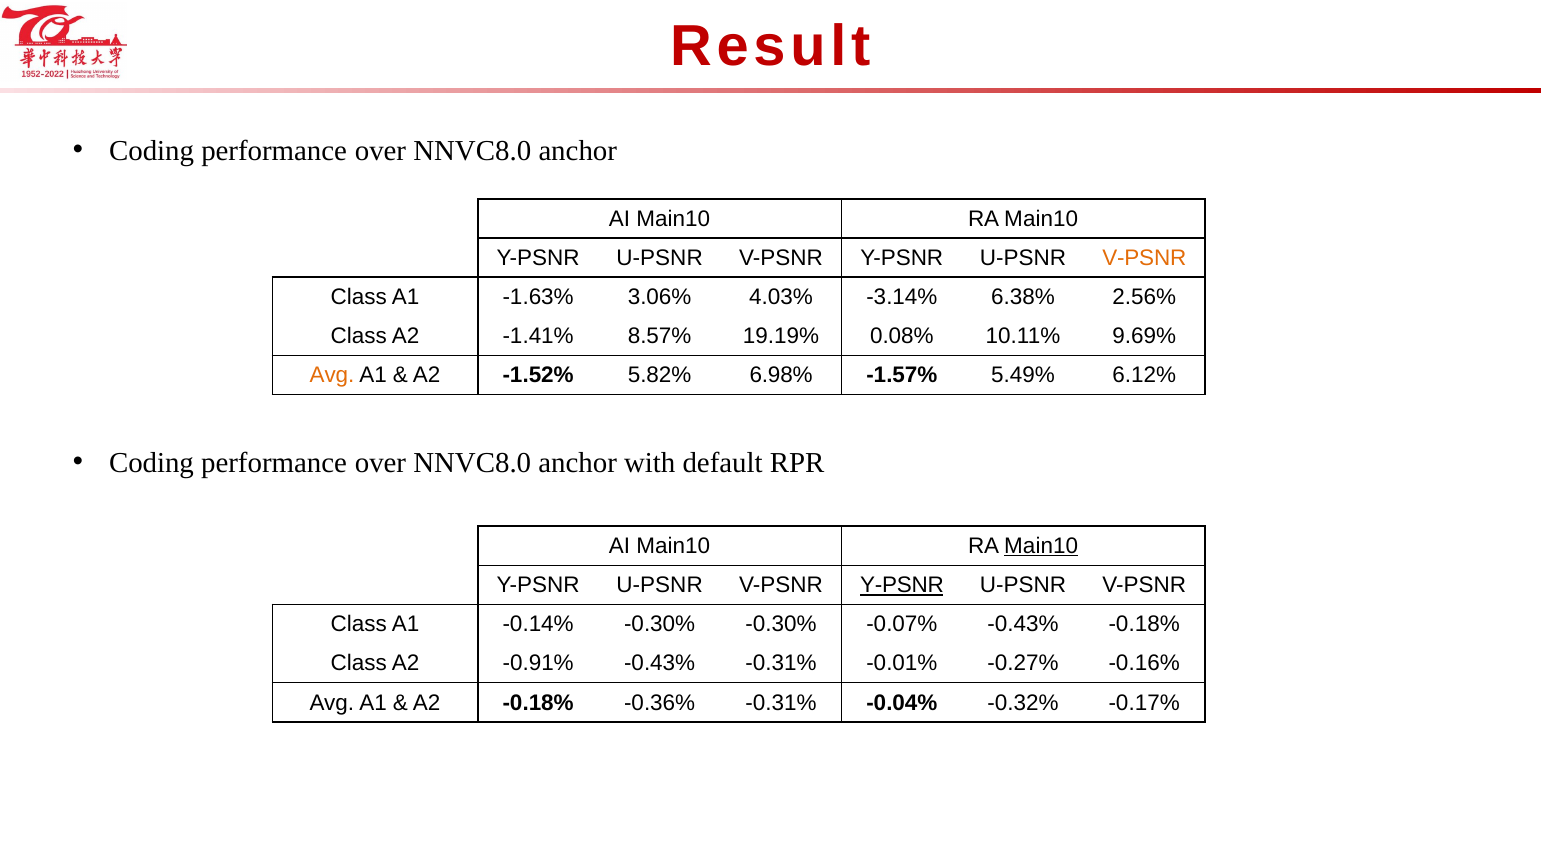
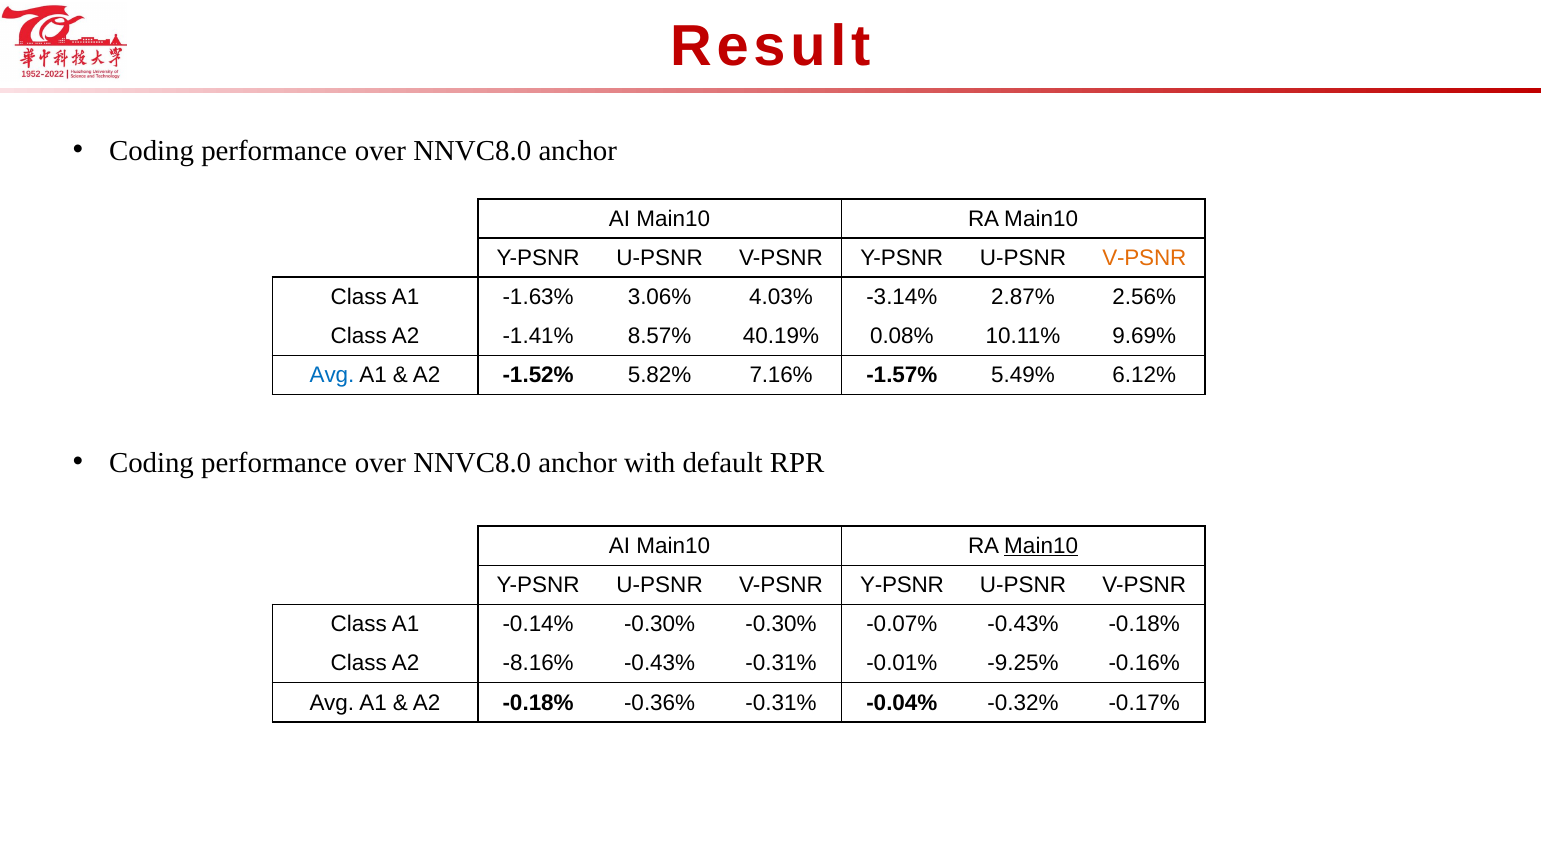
6.38%: 6.38% -> 2.87%
19.19%: 19.19% -> 40.19%
Avg at (332, 375) colour: orange -> blue
6.98%: 6.98% -> 7.16%
Y-PSNR at (902, 585) underline: present -> none
-0.91%: -0.91% -> -8.16%
-0.27%: -0.27% -> -9.25%
